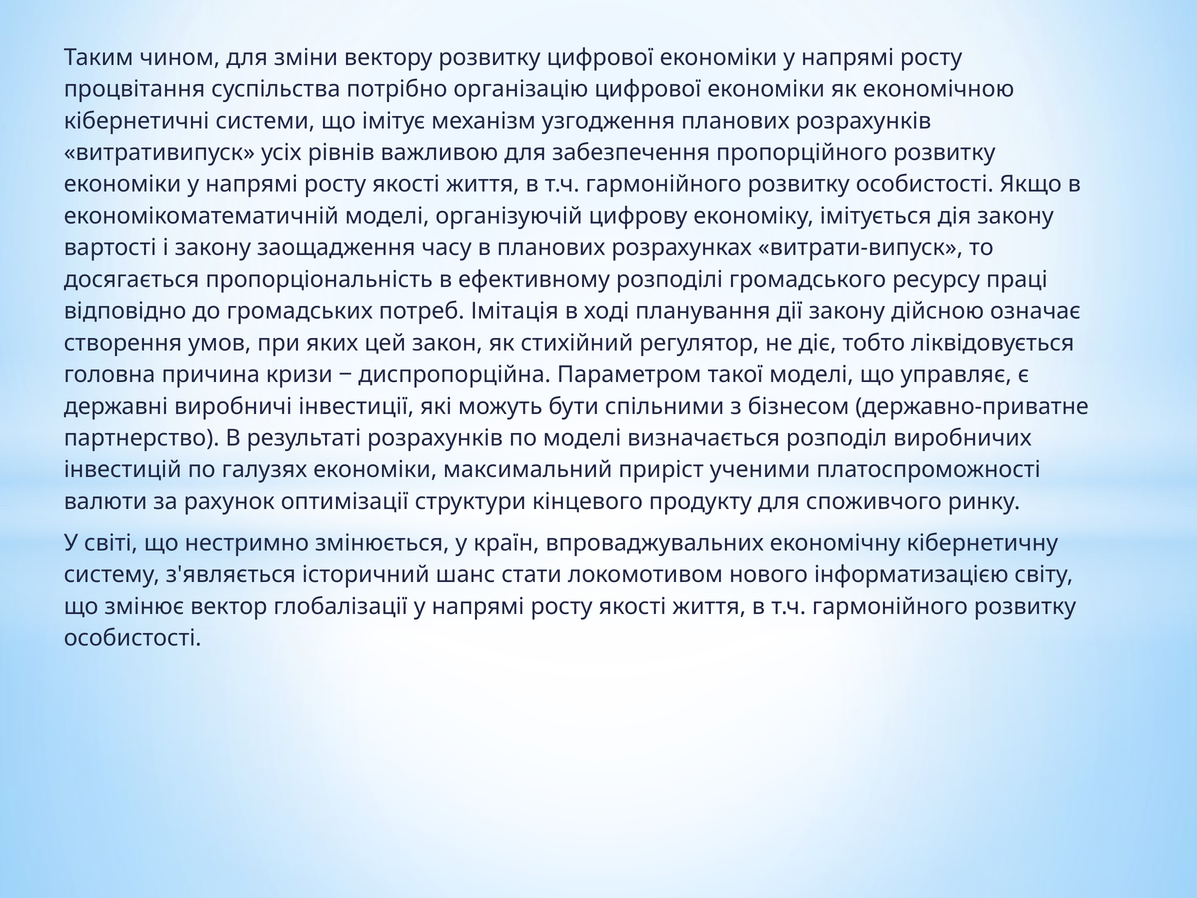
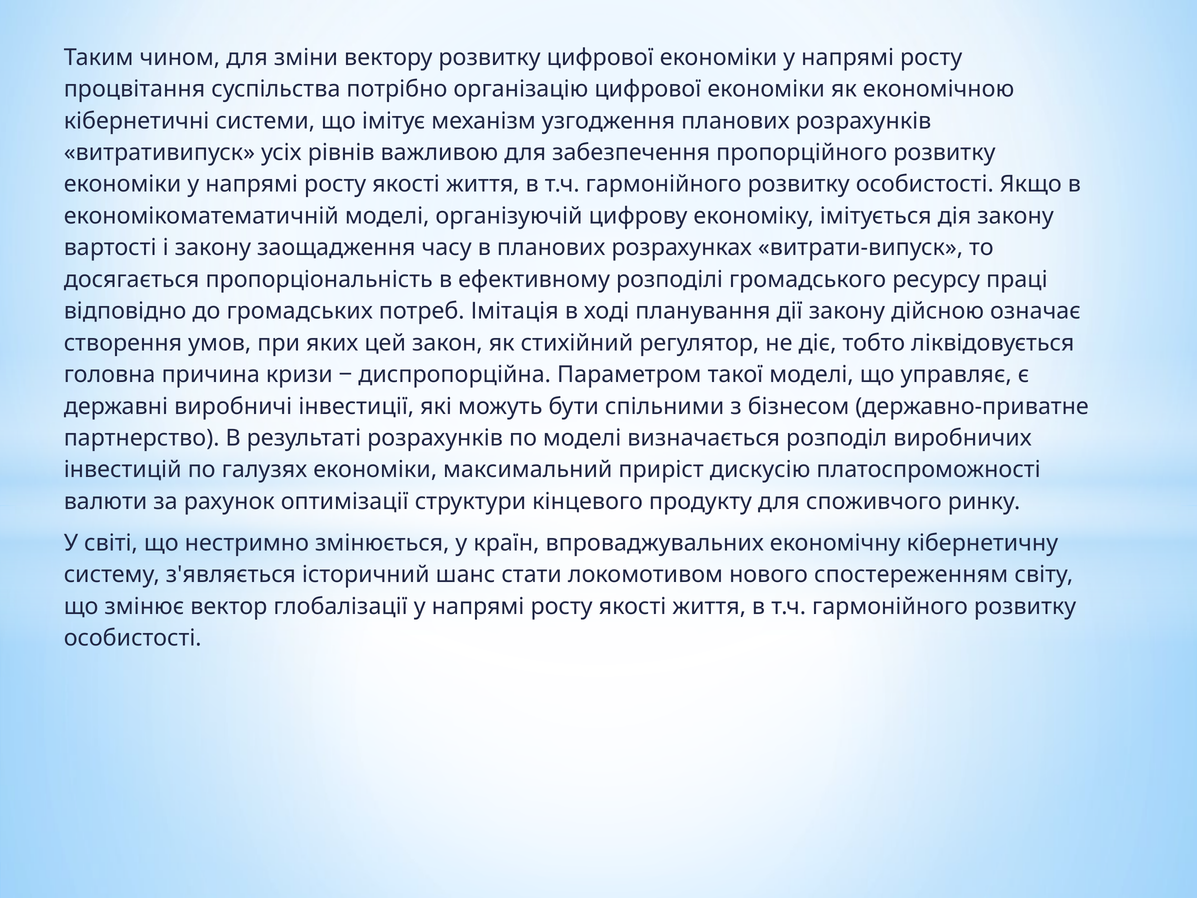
ученими: ученими -> дискусію
інформатизацією: інформатизацією -> спостереженням
